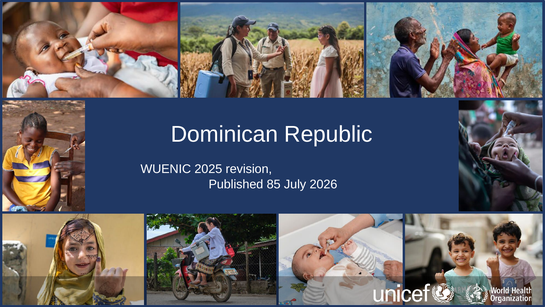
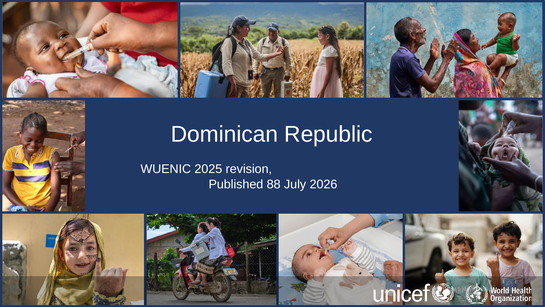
85: 85 -> 88
